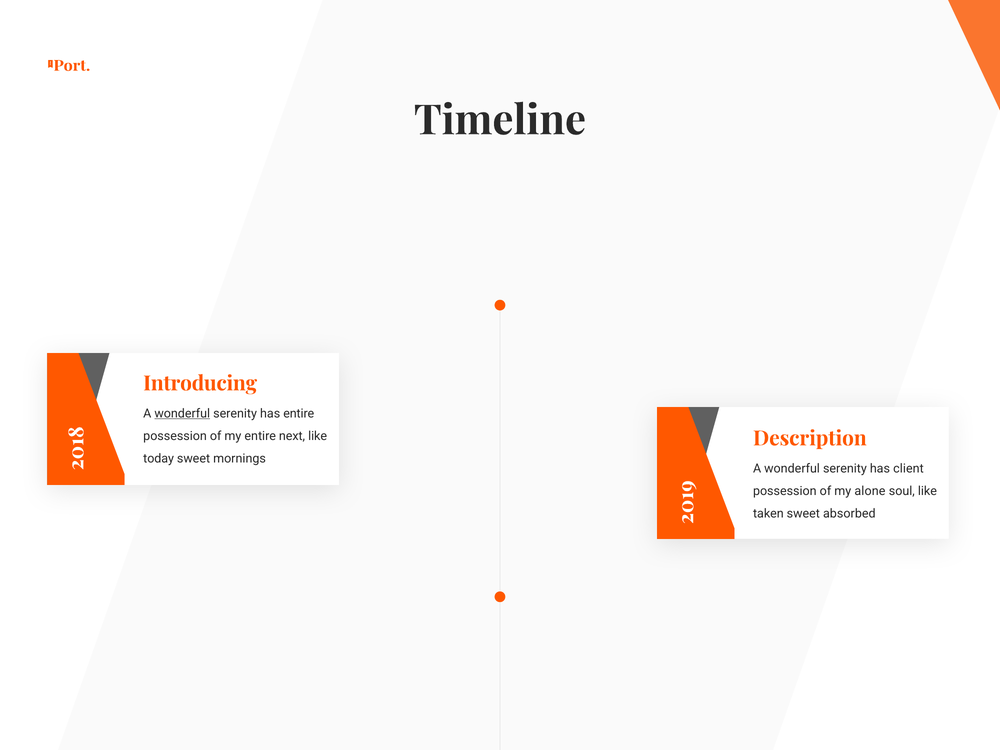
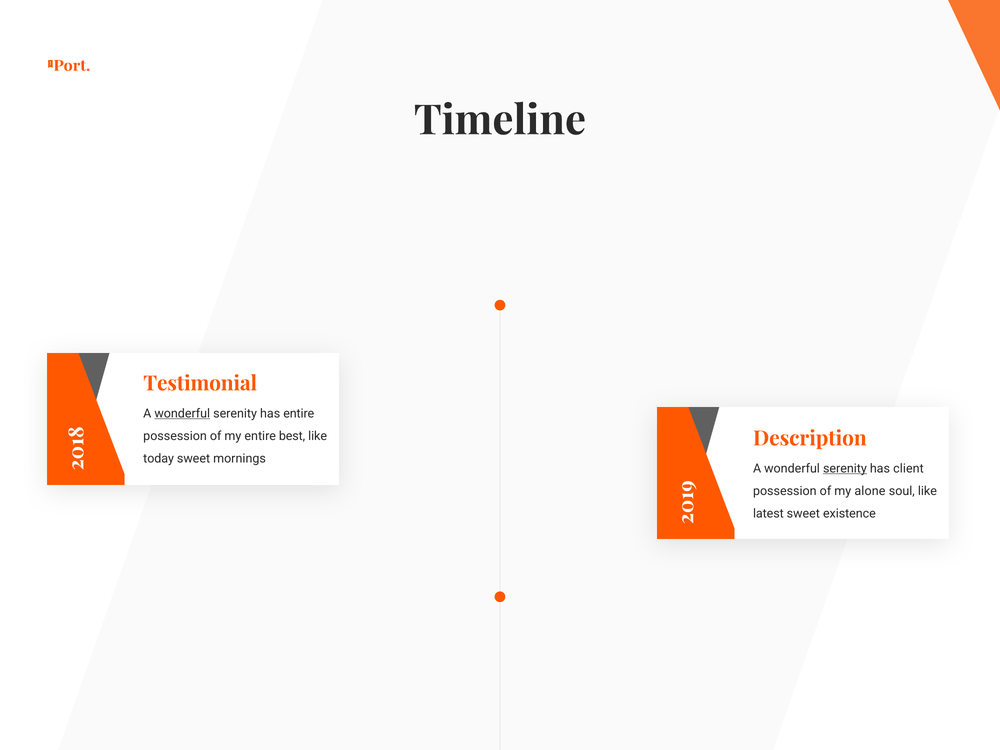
Introducing: Introducing -> Testimonial
next: next -> best
serenity at (845, 468) underline: none -> present
taken: taken -> latest
absorbed: absorbed -> existence
